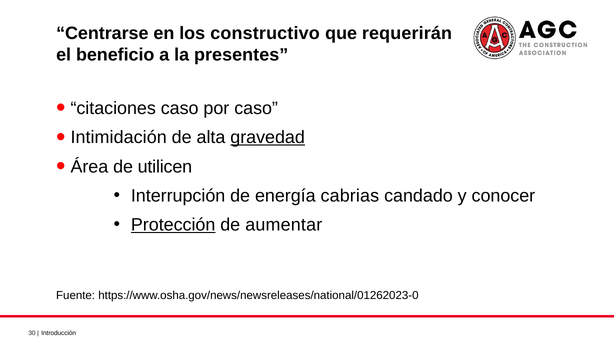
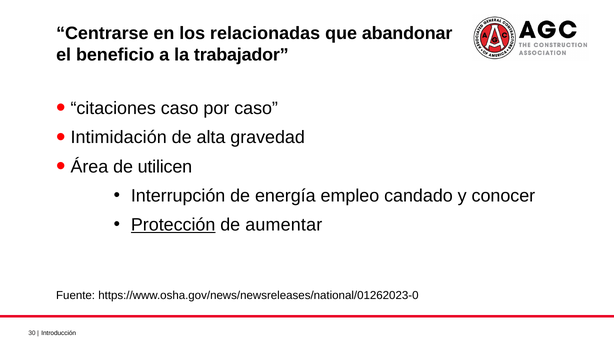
constructivo: constructivo -> relacionadas
requerirán: requerirán -> abandonar
presentes: presentes -> trabajador
gravedad underline: present -> none
cabrias: cabrias -> empleo
